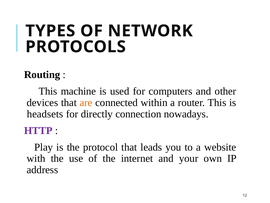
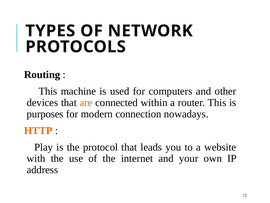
headsets: headsets -> purposes
directly: directly -> modern
HTTP colour: purple -> orange
